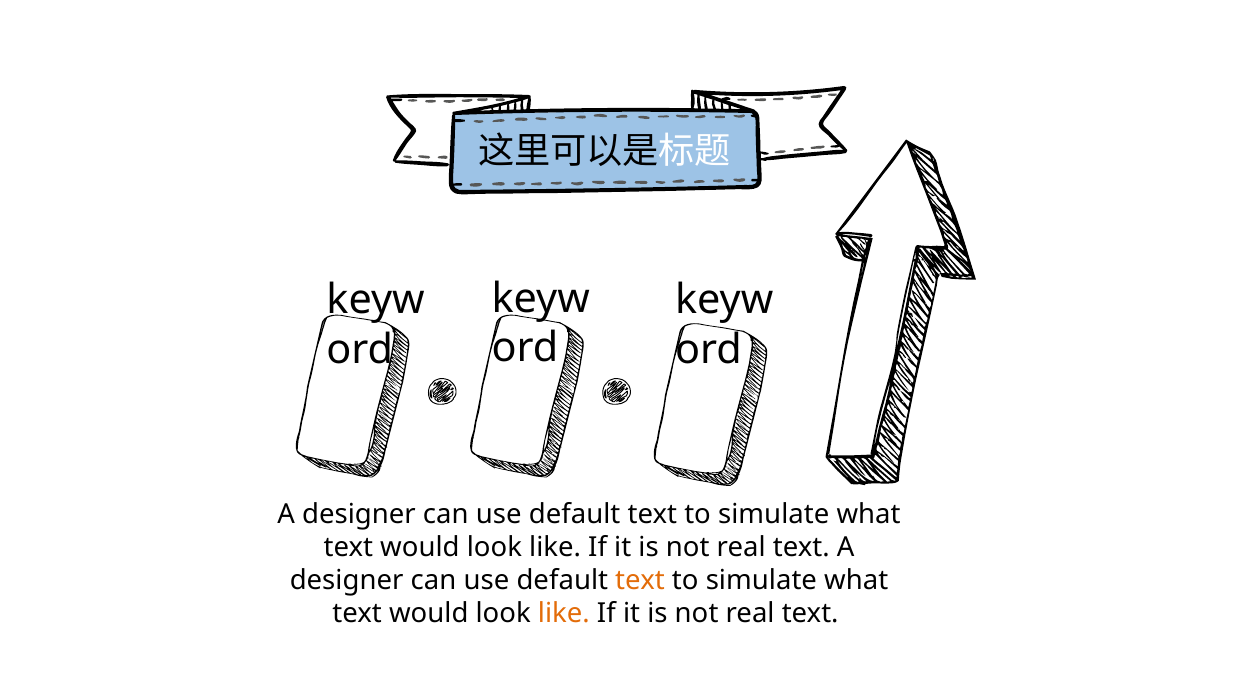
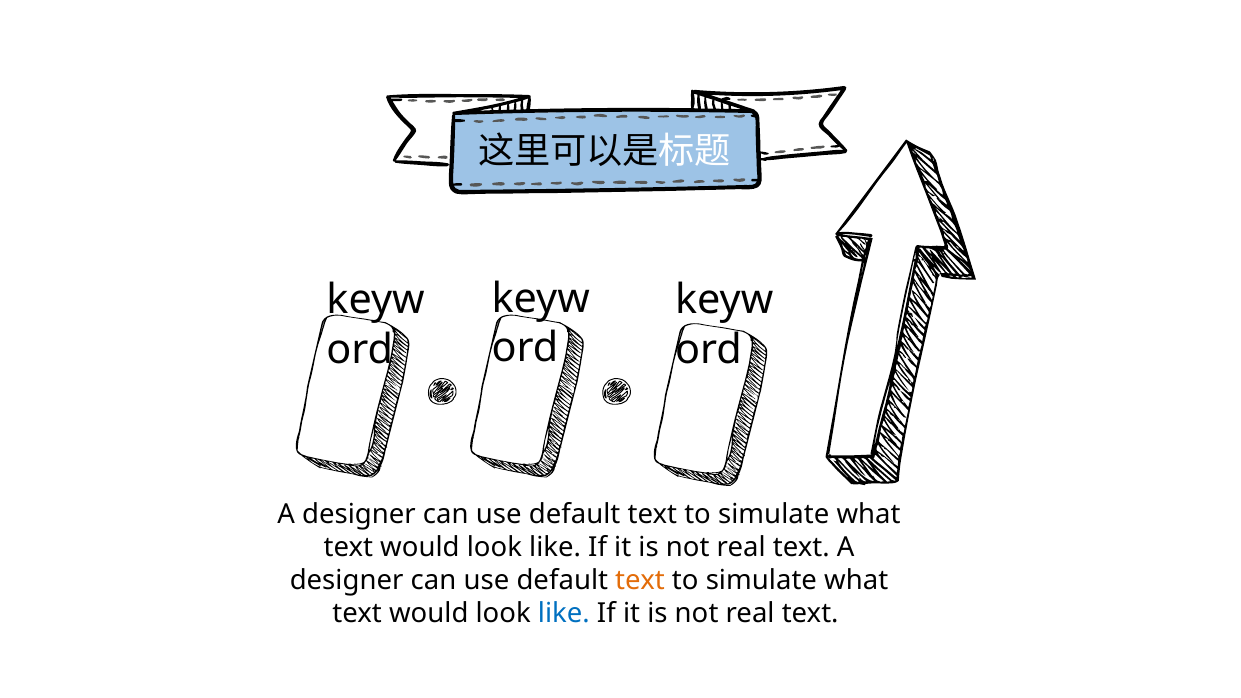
like at (564, 614) colour: orange -> blue
